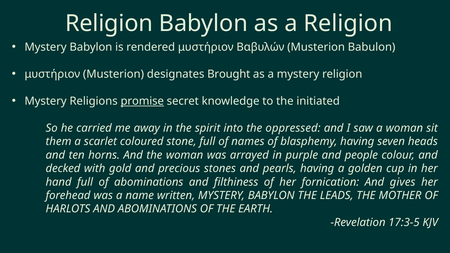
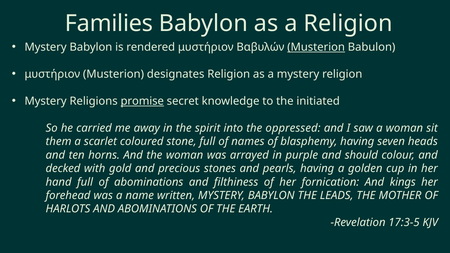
Religion at (109, 23): Religion -> Families
Musterion at (316, 47) underline: none -> present
designates Brought: Brought -> Religion
people: people -> should
gives: gives -> kings
